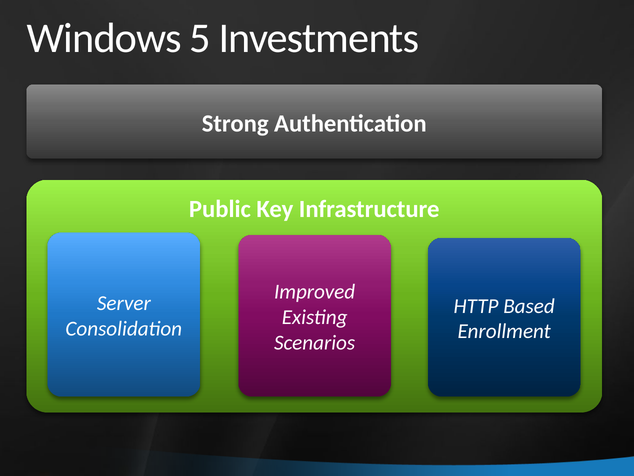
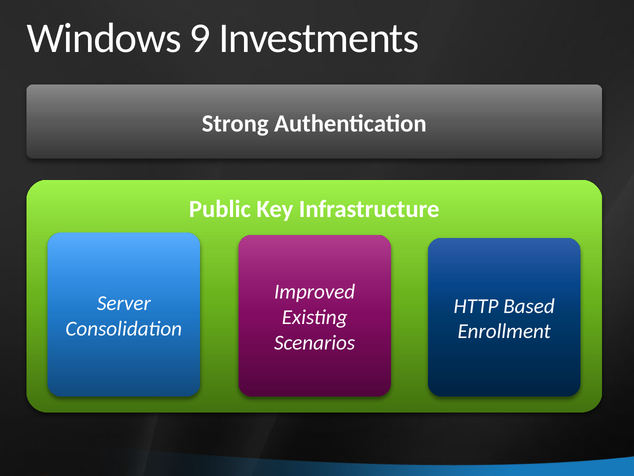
5: 5 -> 9
